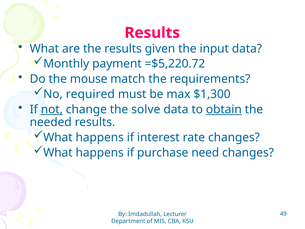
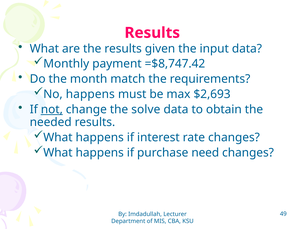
=$5,220.72: =$5,220.72 -> =$8,747.42
mouse: mouse -> month
No required: required -> happens
$1,300: $1,300 -> $2,693
obtain underline: present -> none
